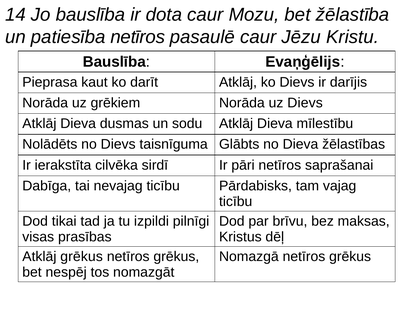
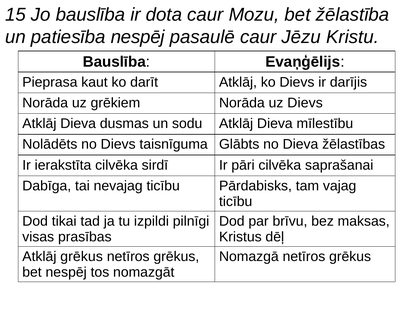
14: 14 -> 15
patiesība netīros: netīros -> nespēj
pāri netīros: netīros -> cilvēka
